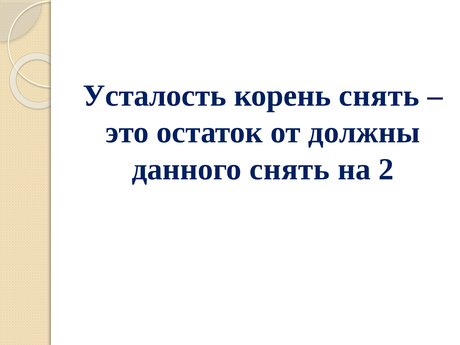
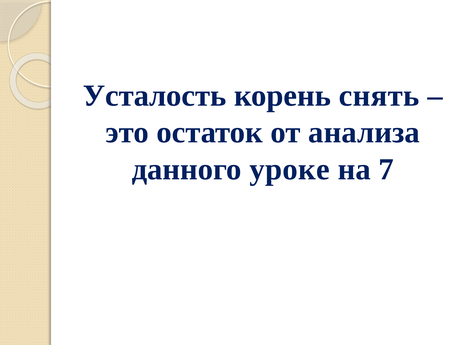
должны: должны -> анализа
данного снять: снять -> уроке
2: 2 -> 7
